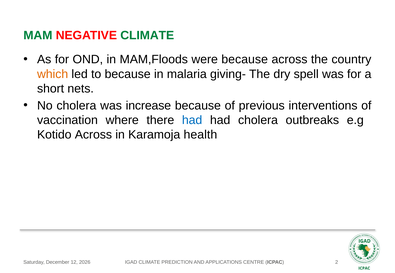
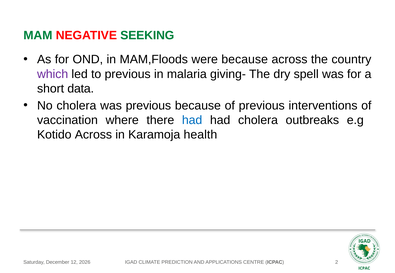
NEGATIVE CLIMATE: CLIMATE -> SEEKING
which colour: orange -> purple
to because: because -> previous
nets: nets -> data
was increase: increase -> previous
